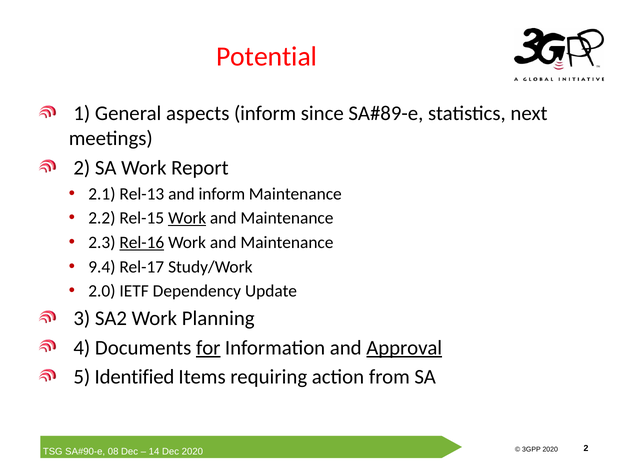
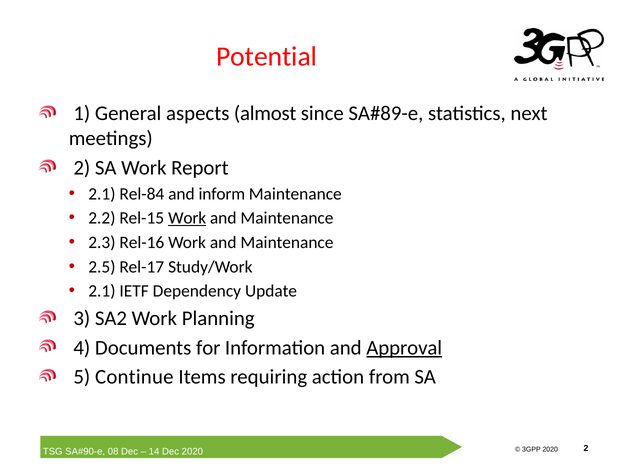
aspects inform: inform -> almost
Rel-13: Rel-13 -> Rel-84
Rel-16 underline: present -> none
9.4: 9.4 -> 2.5
2.0 at (102, 291): 2.0 -> 2.1
for underline: present -> none
Identified: Identified -> Continue
